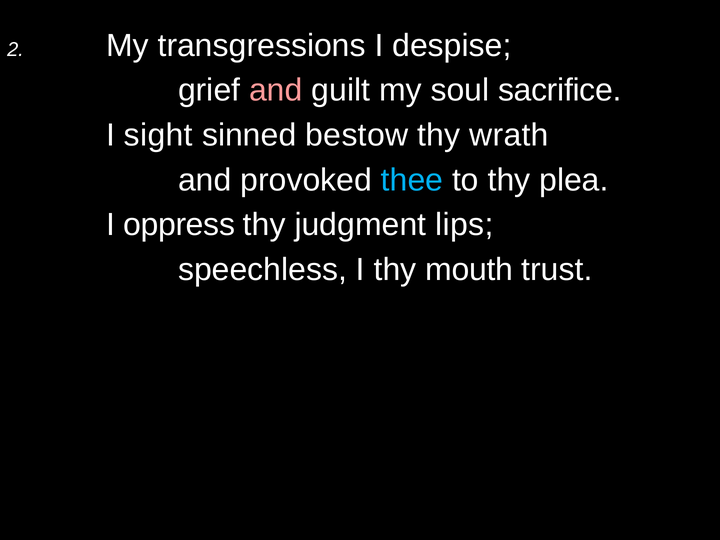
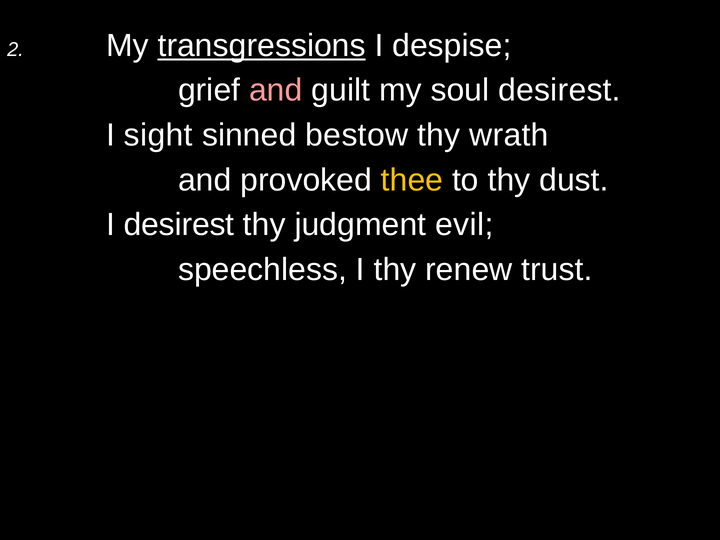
transgressions underline: none -> present
soul sacrifice: sacrifice -> desirest
thee colour: light blue -> yellow
plea: plea -> dust
I oppress: oppress -> desirest
lips: lips -> evil
mouth: mouth -> renew
